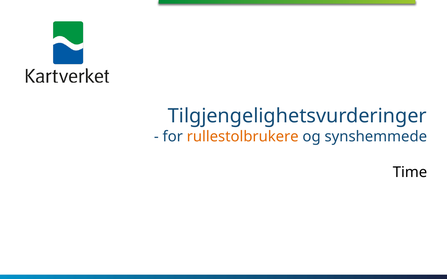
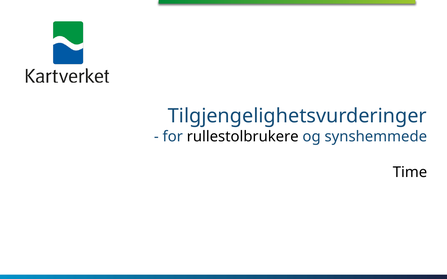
rullestolbrukere colour: orange -> black
